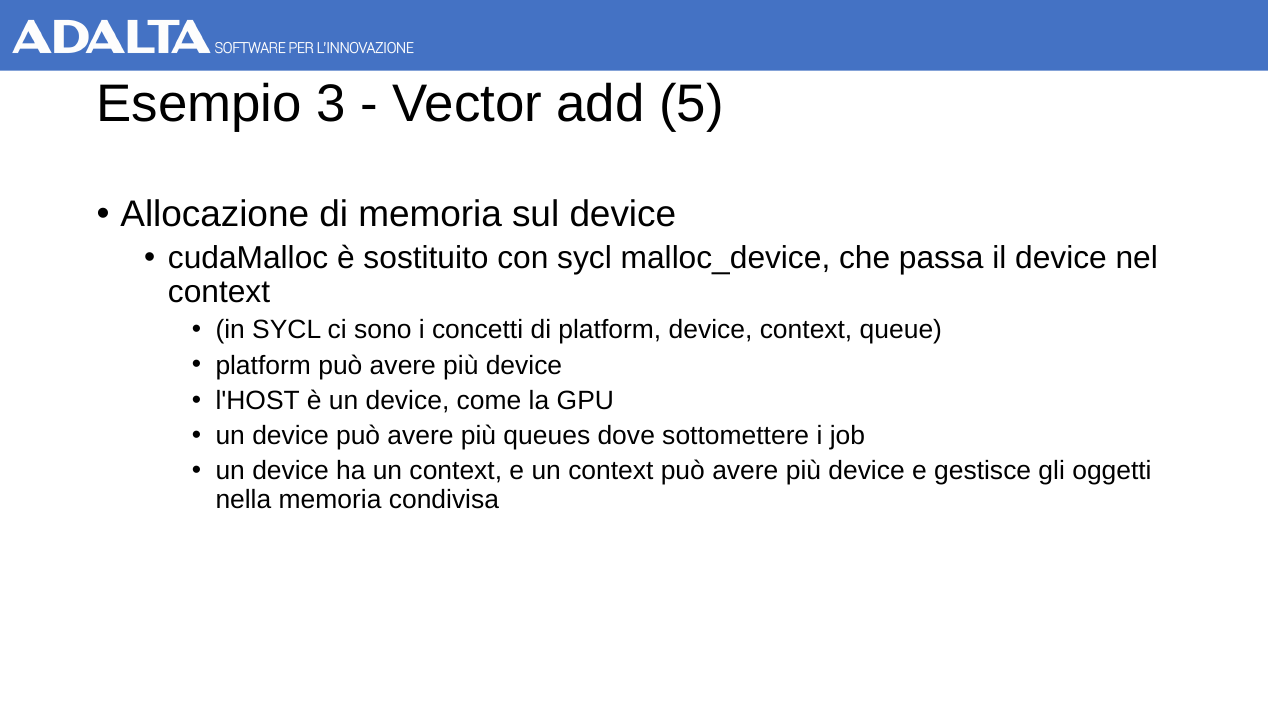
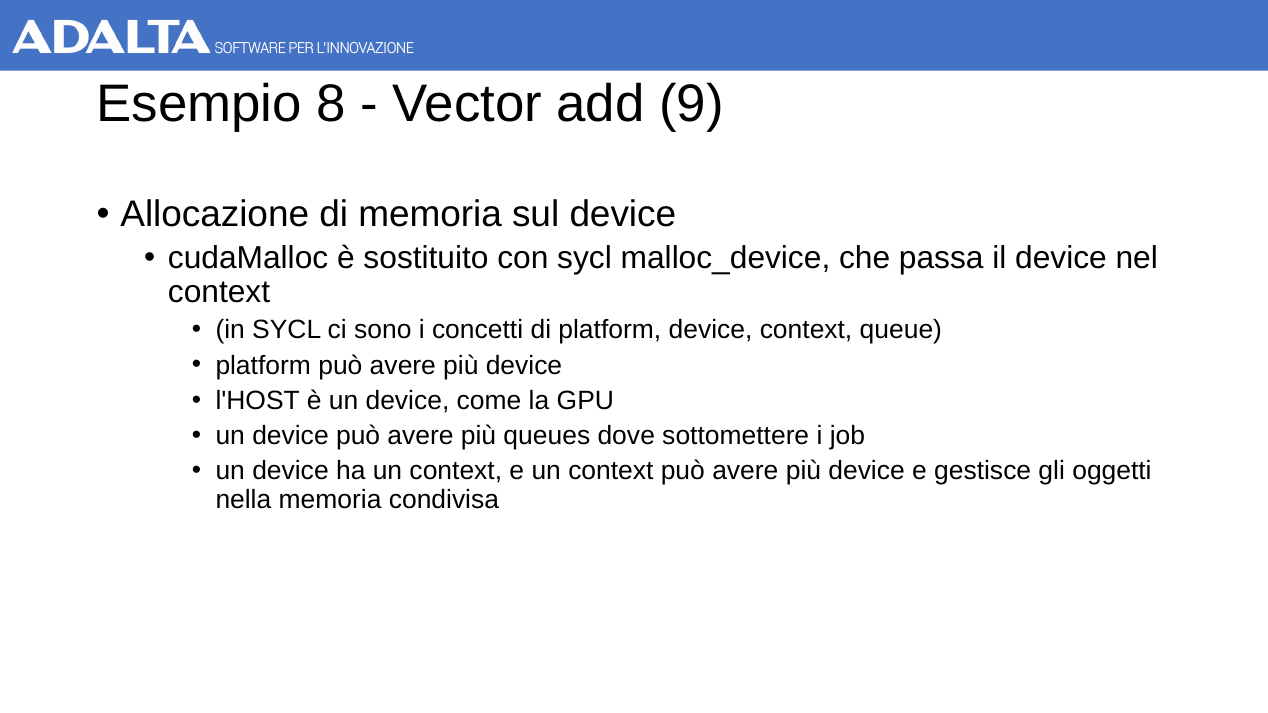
3: 3 -> 8
5: 5 -> 9
